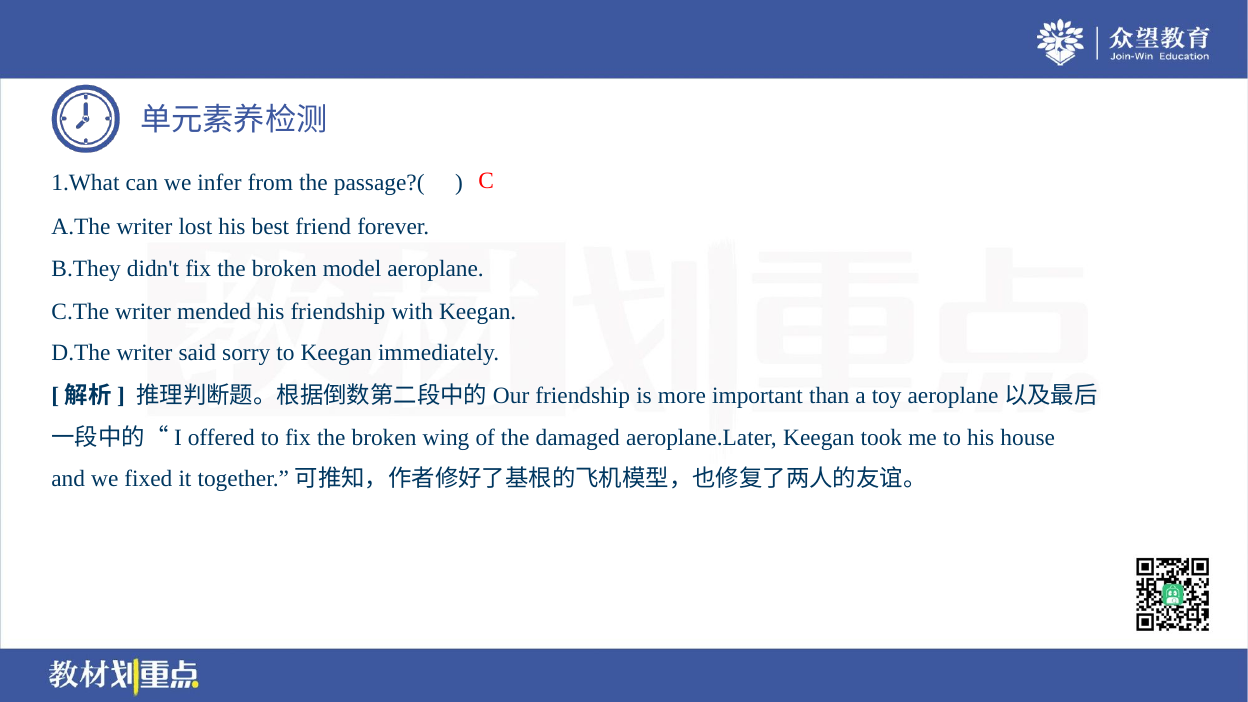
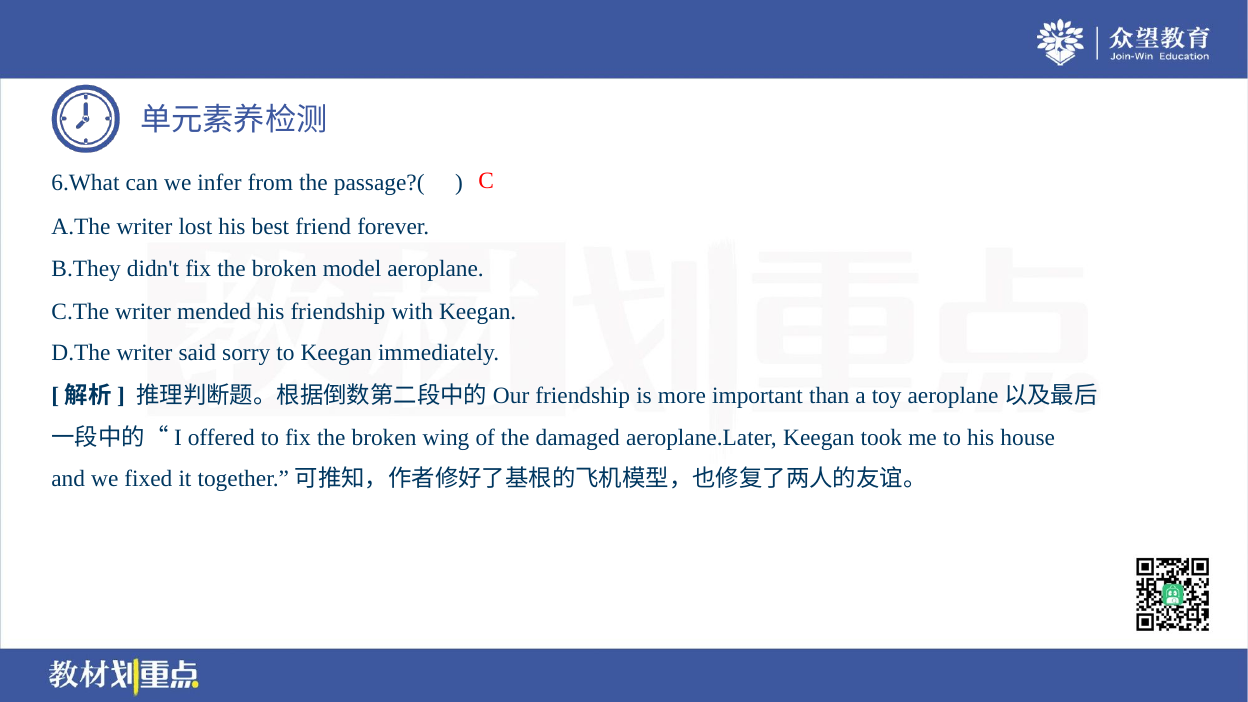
1.What: 1.What -> 6.What
